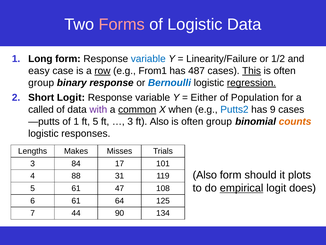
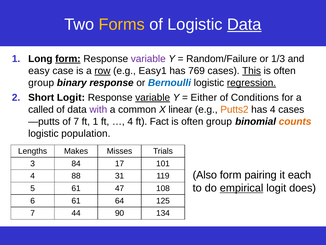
Forms colour: pink -> yellow
Data at (244, 24) underline: none -> present
form at (68, 59) underline: none -> present
variable at (148, 59) colour: blue -> purple
Linearity/Failure: Linearity/Failure -> Random/Failure
1/2: 1/2 -> 1/3
From1: From1 -> Easy1
487: 487 -> 769
variable at (153, 97) underline: none -> present
Population: Population -> Conditions
common underline: present -> none
when: when -> linear
Putts2 colour: blue -> orange
has 9: 9 -> 4
of 1: 1 -> 7
ft 5: 5 -> 1
3 at (130, 121): 3 -> 4
ft Also: Also -> Fact
responses: responses -> population
should: should -> pairing
plots: plots -> each
